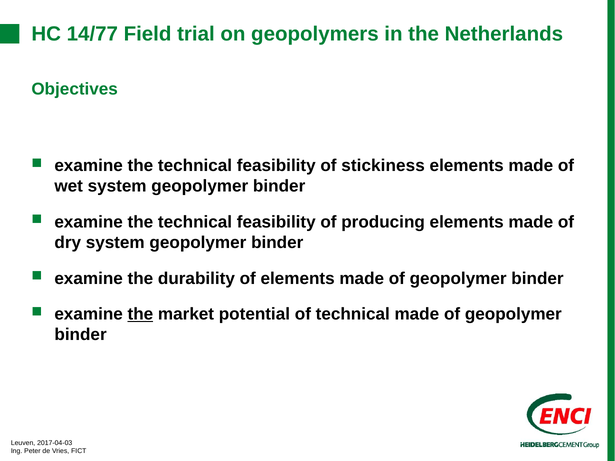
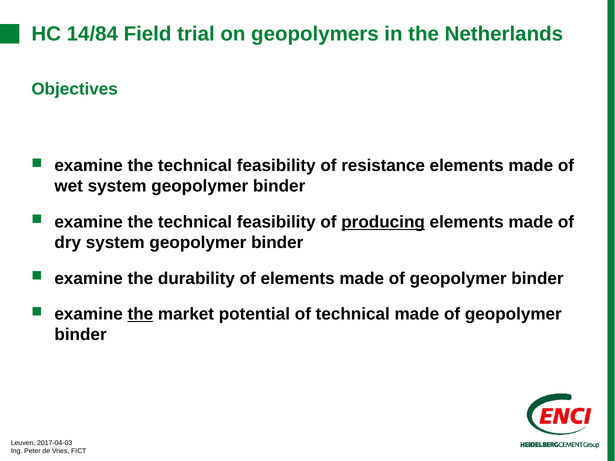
14/77: 14/77 -> 14/84
stickiness: stickiness -> resistance
producing underline: none -> present
